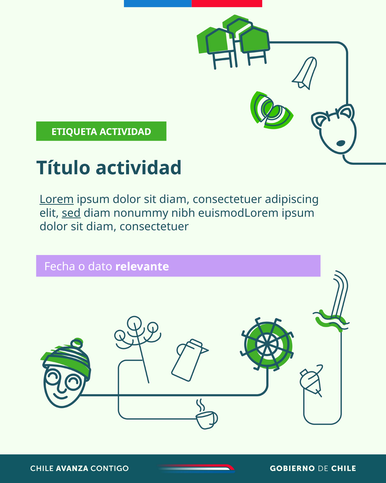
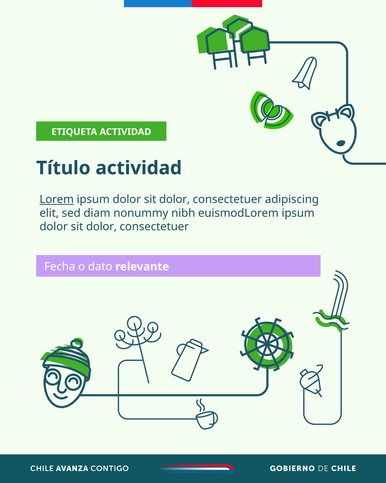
diam at (174, 200): diam -> dolor
sed underline: present -> none
diam at (101, 227): diam -> dolor
